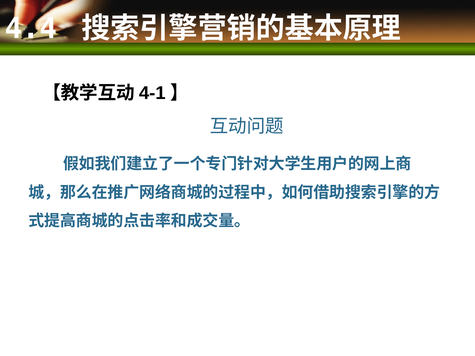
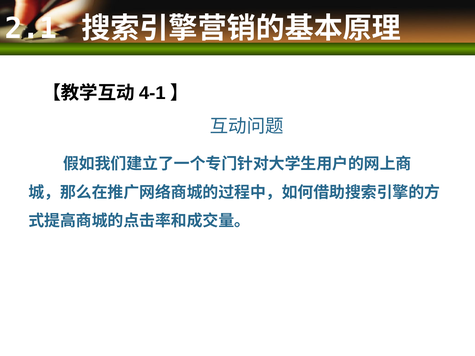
4.4: 4.4 -> 2.1
